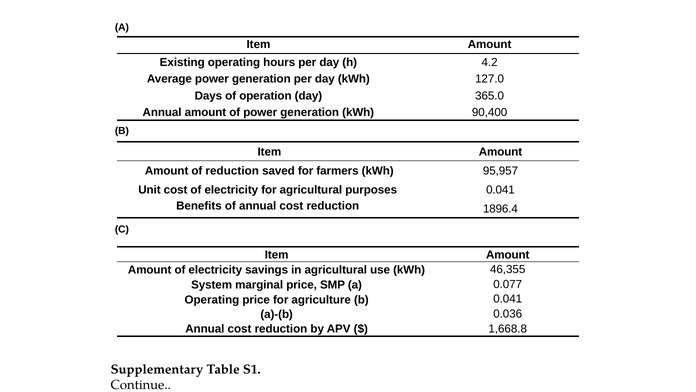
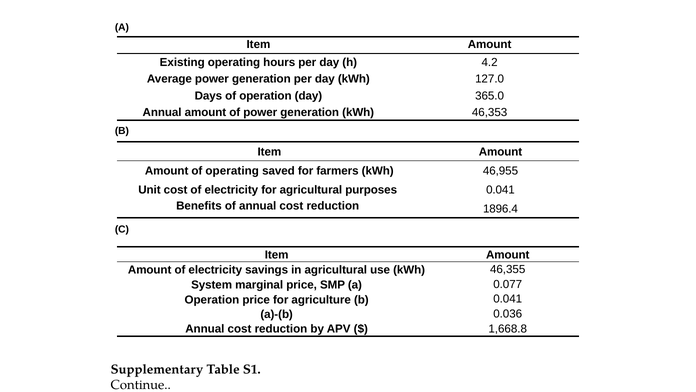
90,400: 90,400 -> 46,353
of reduction: reduction -> operating
95,957: 95,957 -> 46,955
Operating at (212, 299): Operating -> Operation
